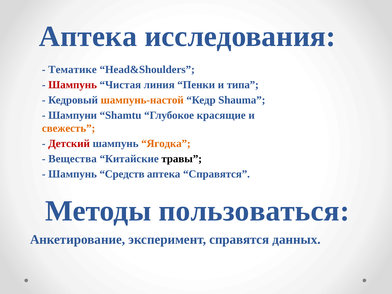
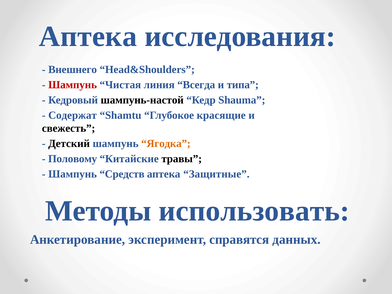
Тематике: Тематике -> Внешнего
Пенки: Пенки -> Всегда
шампунь-настой colour: orange -> black
Шампуни: Шампуни -> Содержат
свежесть colour: orange -> black
Детский colour: red -> black
Вещества: Вещества -> Половому
аптека Справятся: Справятся -> Защитные
пользоваться: пользоваться -> использовать
